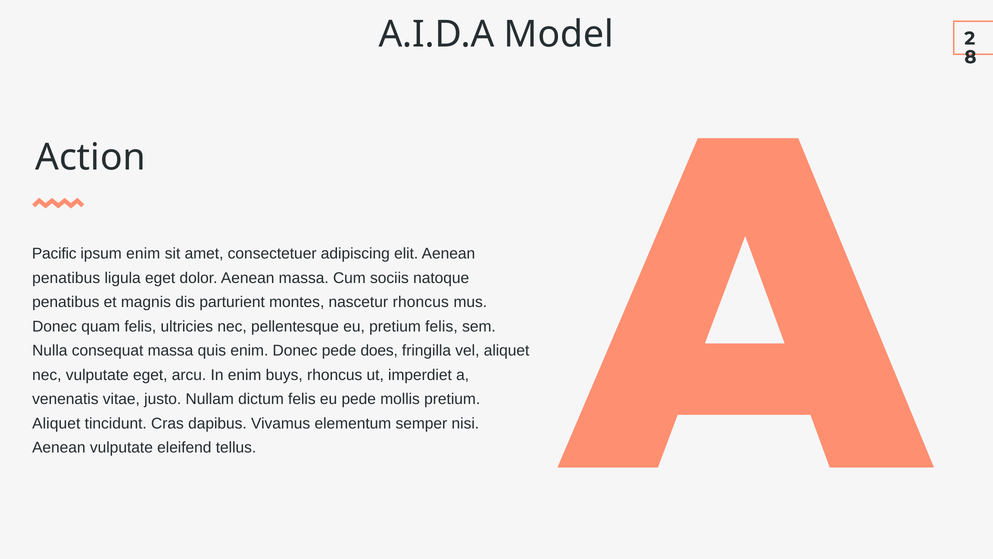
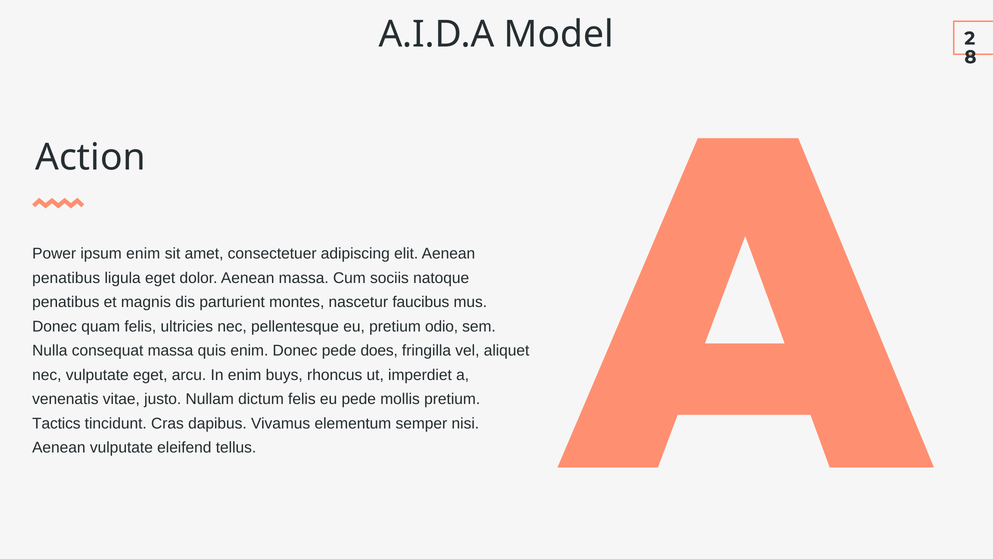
Pacific: Pacific -> Power
nascetur rhoncus: rhoncus -> faucibus
pretium felis: felis -> odio
Aliquet at (56, 423): Aliquet -> Tactics
